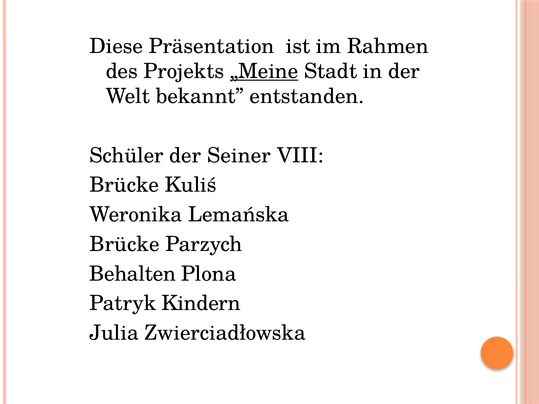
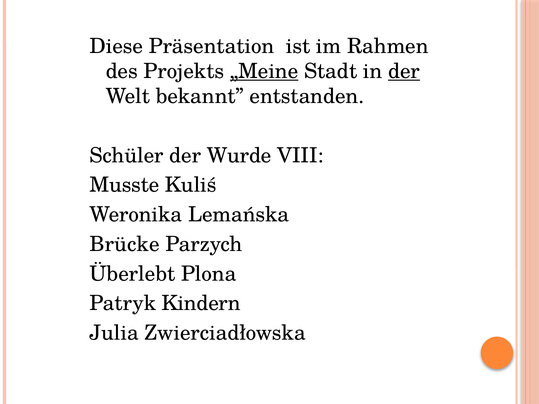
der at (404, 71) underline: none -> present
Seiner: Seiner -> Wurde
Brücke at (124, 185): Brücke -> Musste
Behalten: Behalten -> Überlebt
